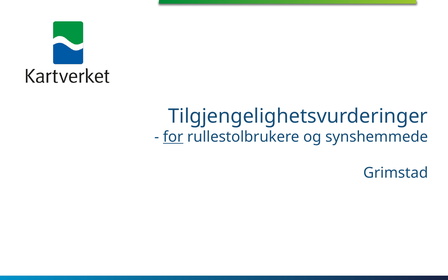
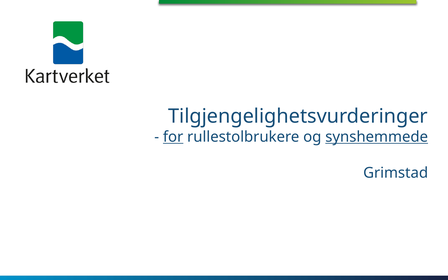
synshemmede underline: none -> present
